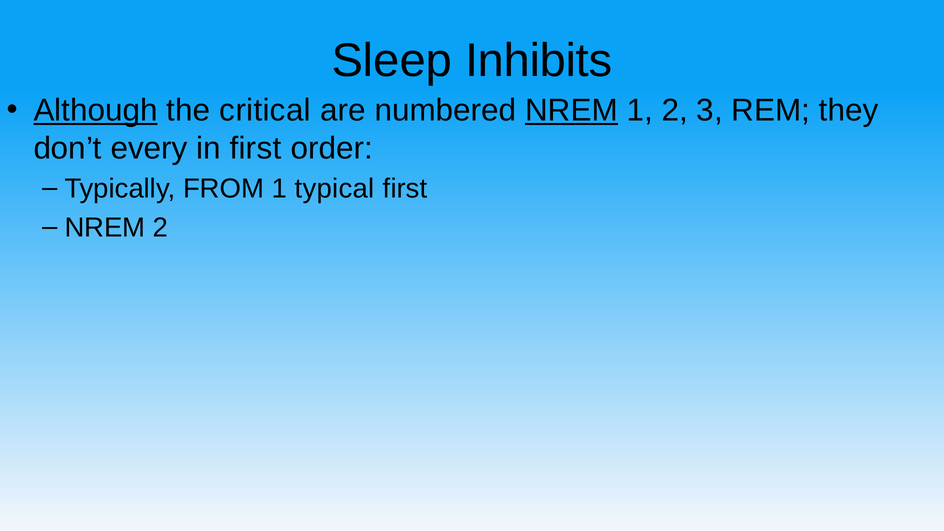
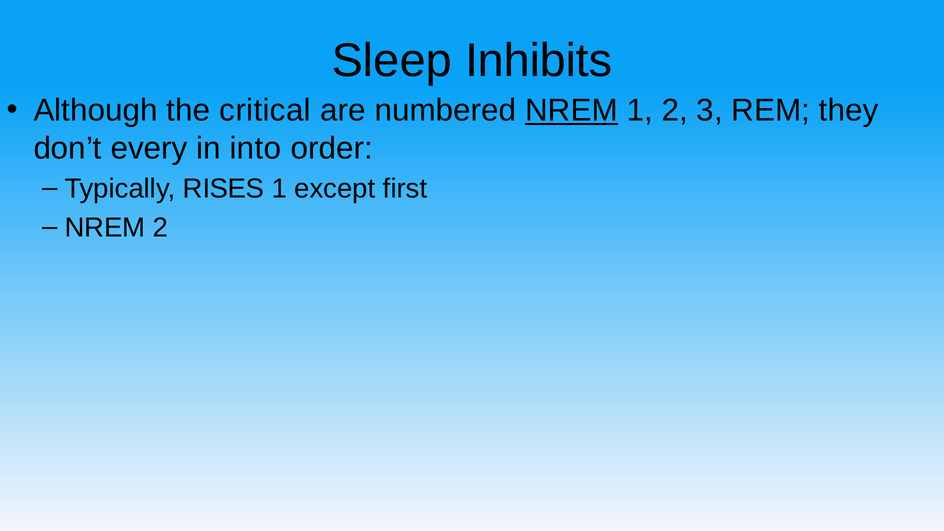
Although underline: present -> none
in first: first -> into
FROM: FROM -> RISES
typical: typical -> except
